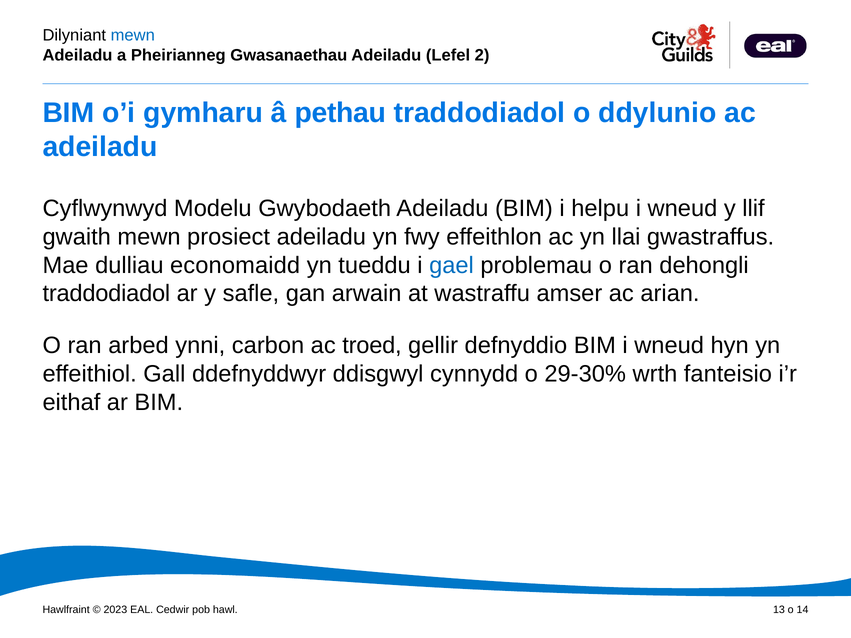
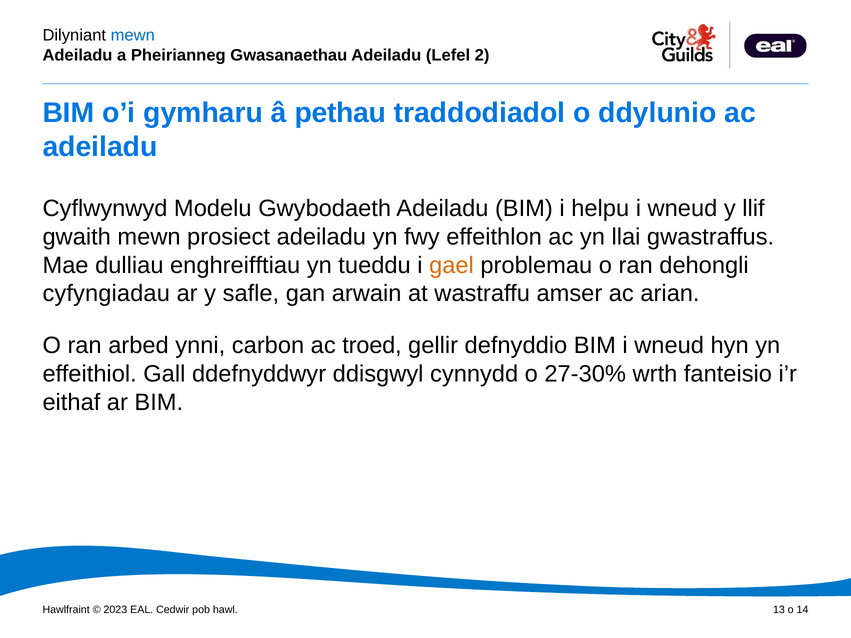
economaidd: economaidd -> enghreifftiau
gael colour: blue -> orange
traddodiadol at (106, 294): traddodiadol -> cyfyngiadau
29-30%: 29-30% -> 27-30%
